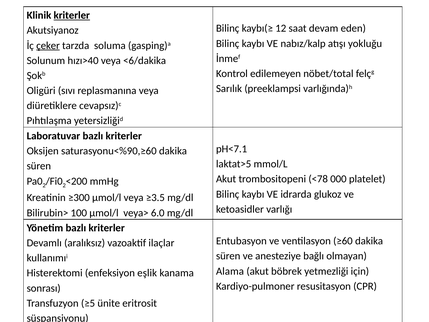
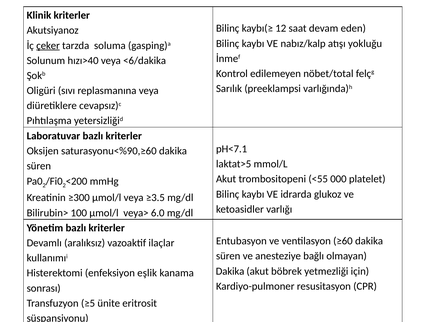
kriterler at (72, 15) underline: present -> none
<78: <78 -> <55
Alama at (230, 271): Alama -> Dakika
